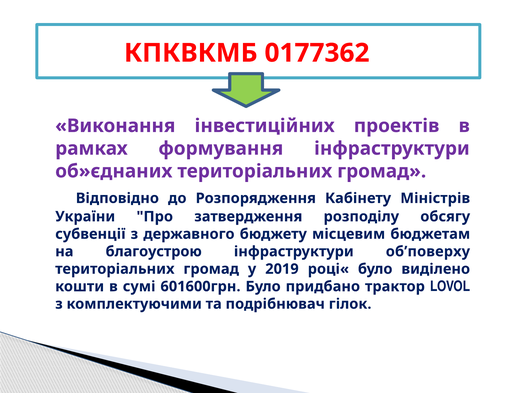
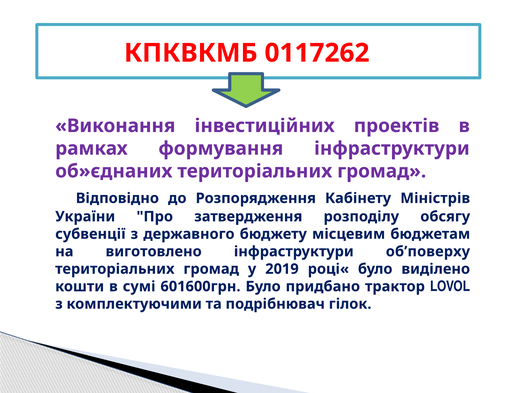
0177362: 0177362 -> 0117262
благоустрою: благоустрою -> виготовлено
